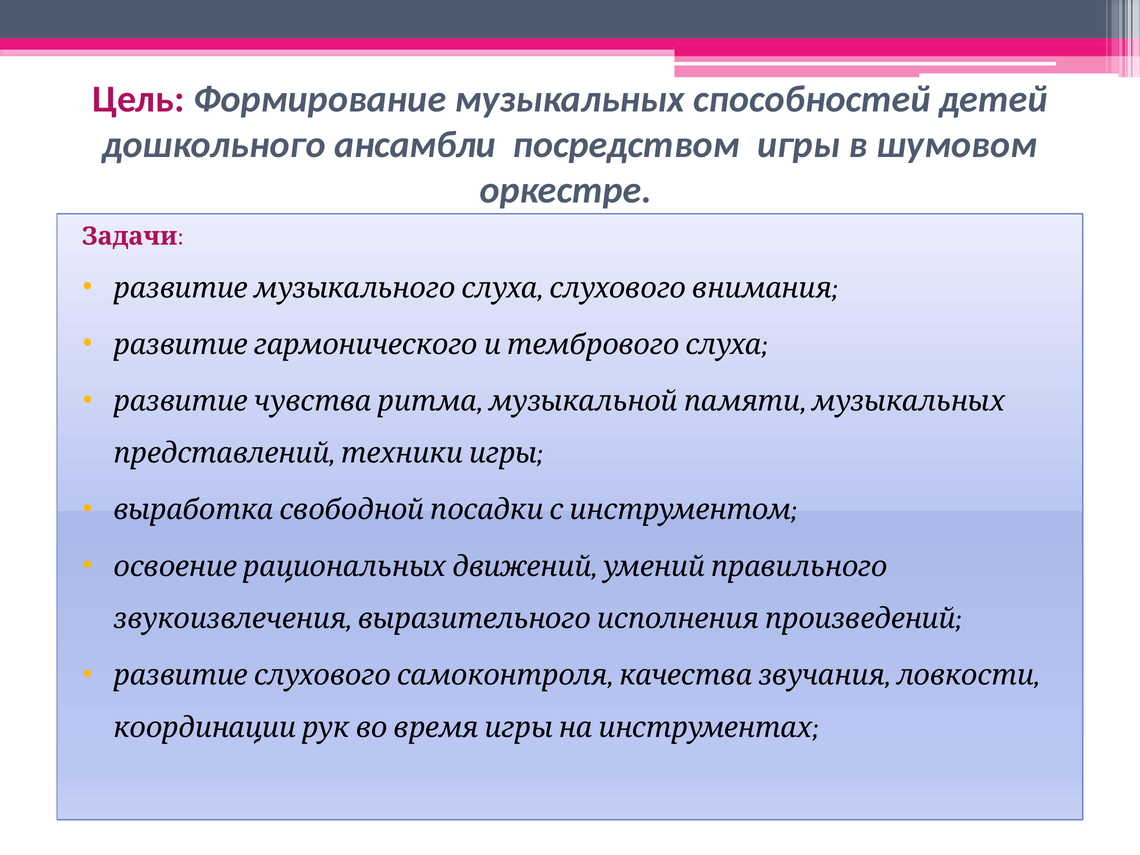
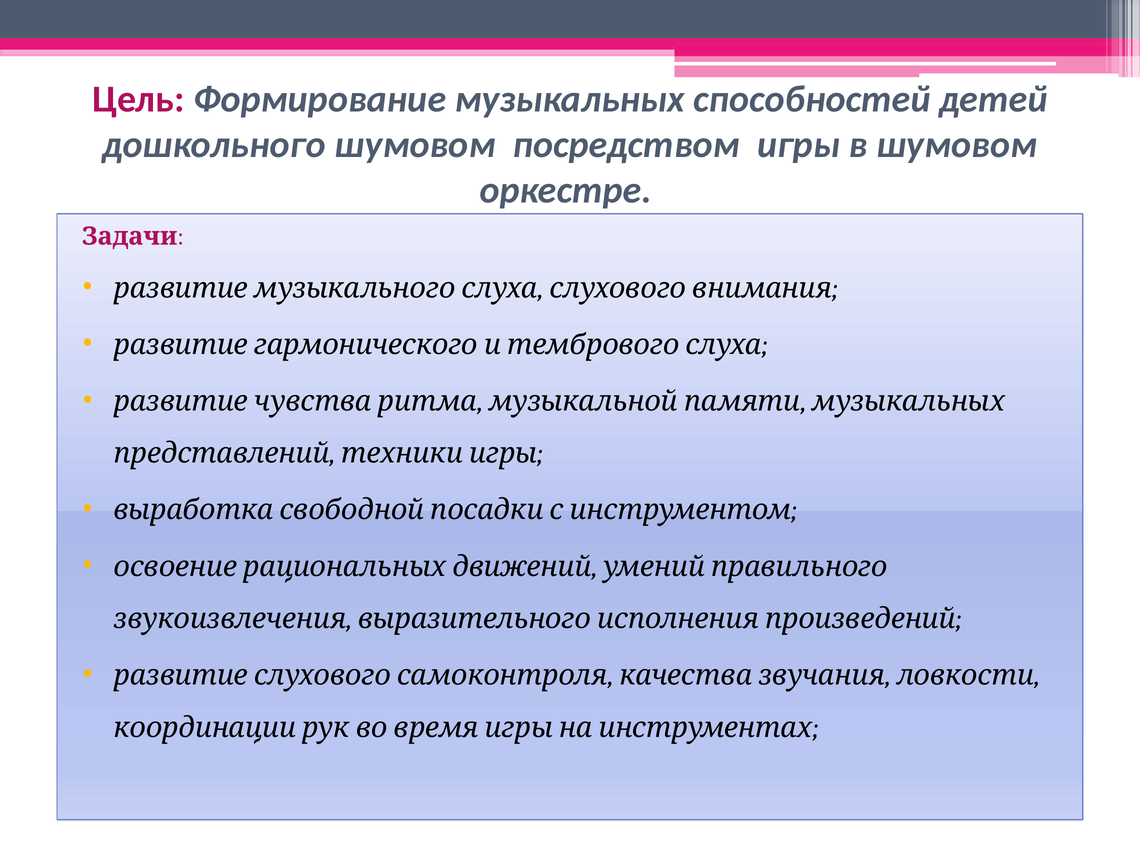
дошкольного ансамбли: ансамбли -> шумовом
